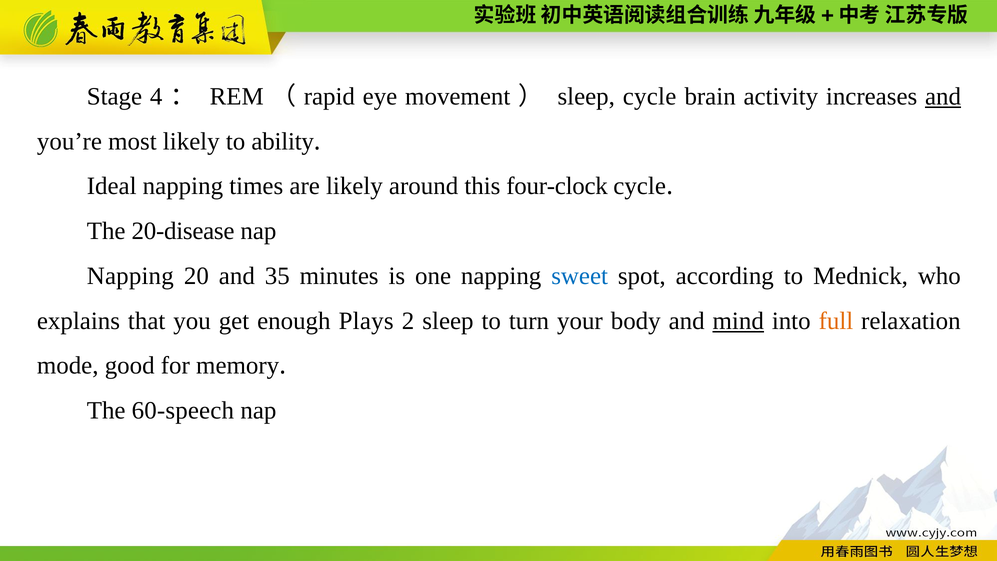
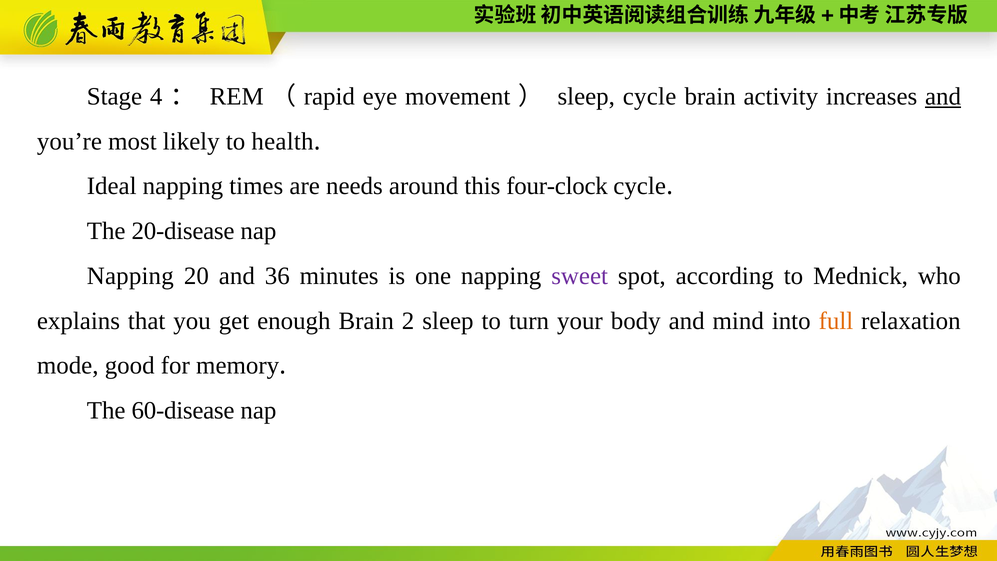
ability: ability -> health
are likely: likely -> needs
35: 35 -> 36
sweet colour: blue -> purple
enough Plays: Plays -> Brain
mind underline: present -> none
60-speech: 60-speech -> 60-disease
